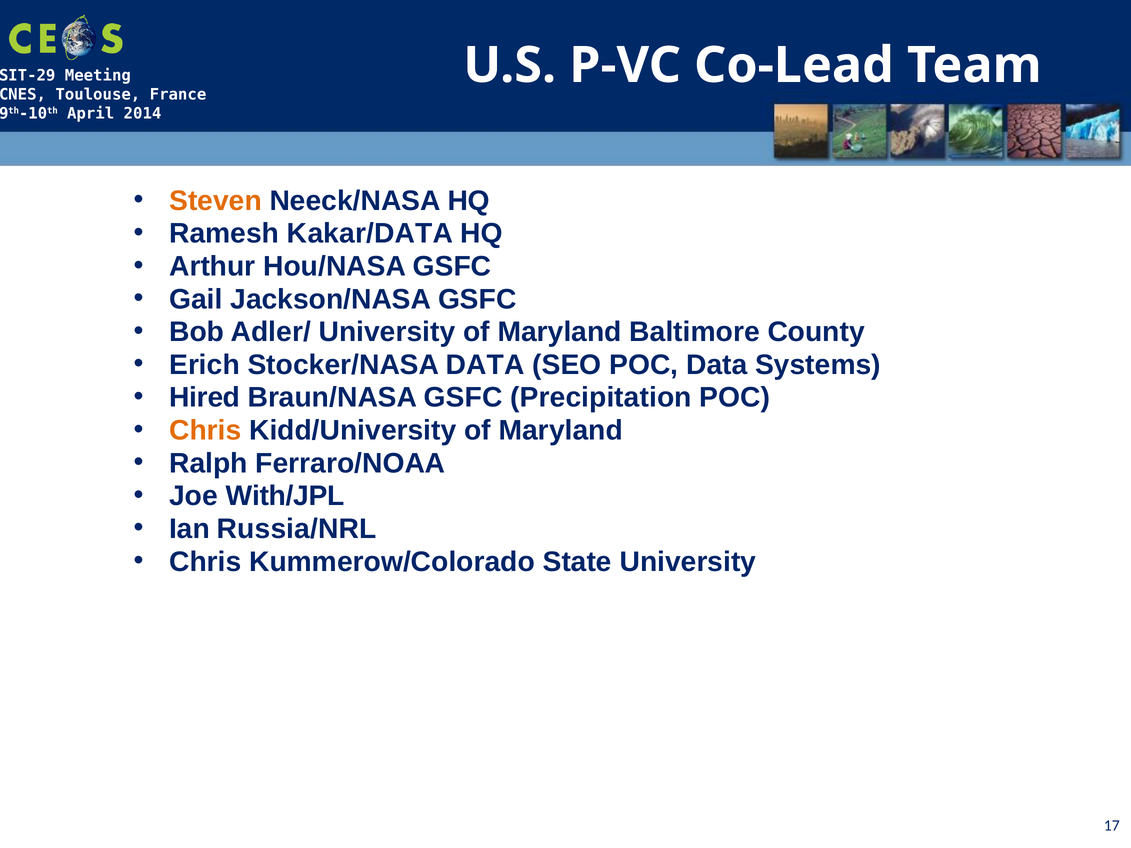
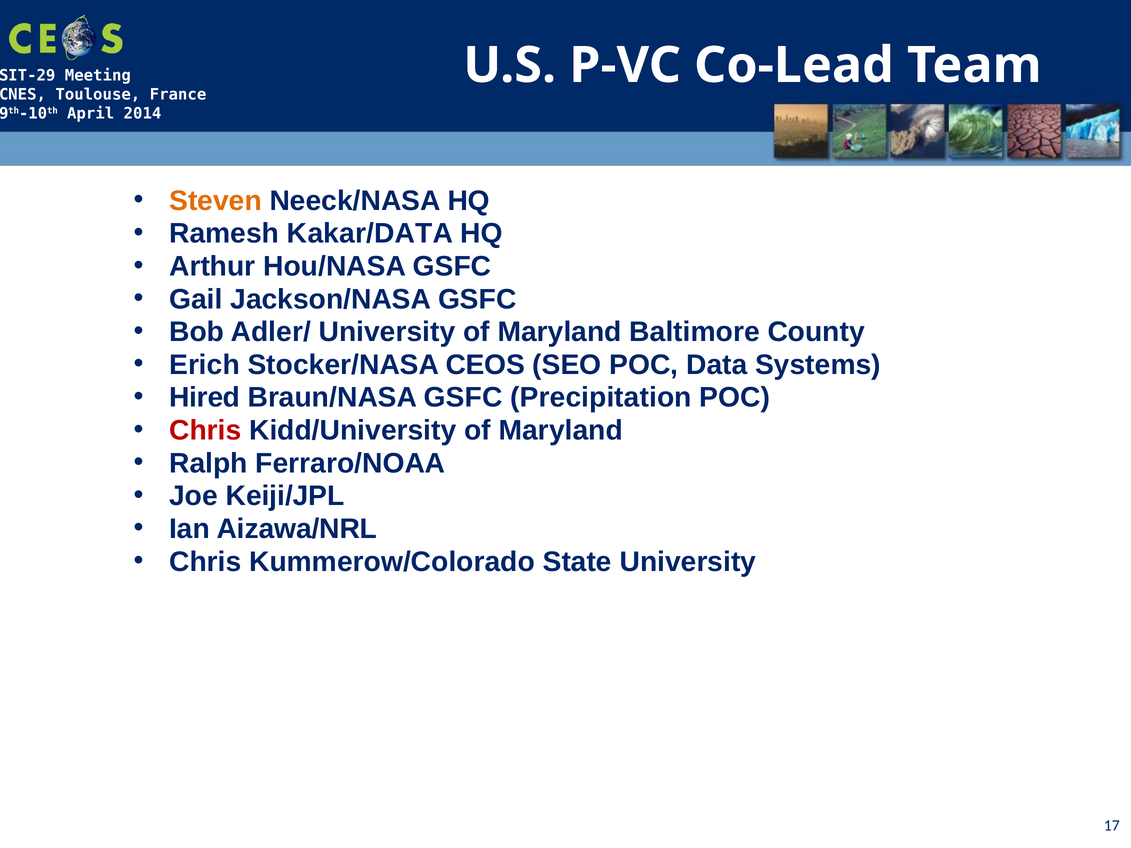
Stocker/NASA DATA: DATA -> CEOS
Chris at (205, 431) colour: orange -> red
With/JPL: With/JPL -> Keiji/JPL
Russia/NRL: Russia/NRL -> Aizawa/NRL
